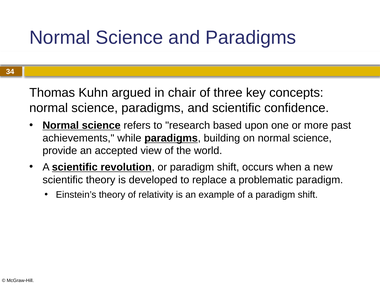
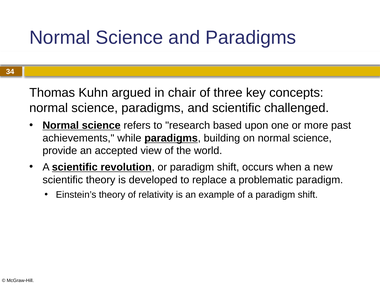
confidence: confidence -> challenged
